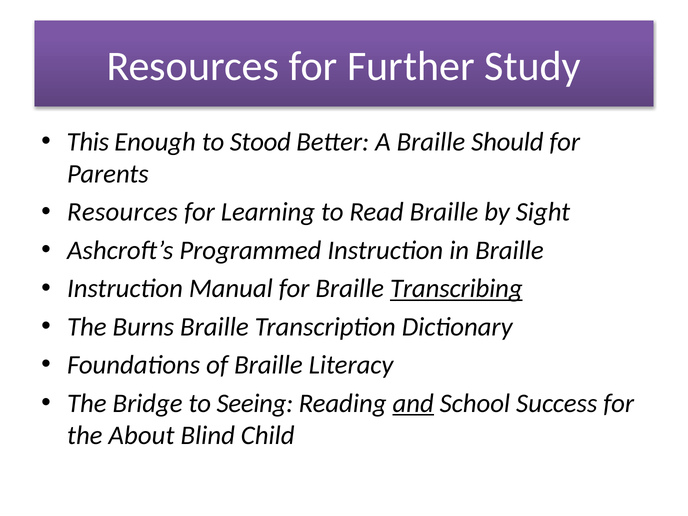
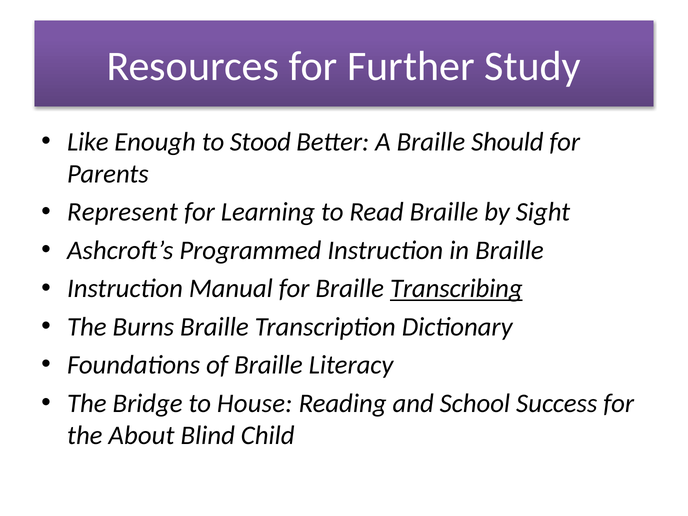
This: This -> Like
Resources at (122, 212): Resources -> Represent
Seeing: Seeing -> House
and underline: present -> none
